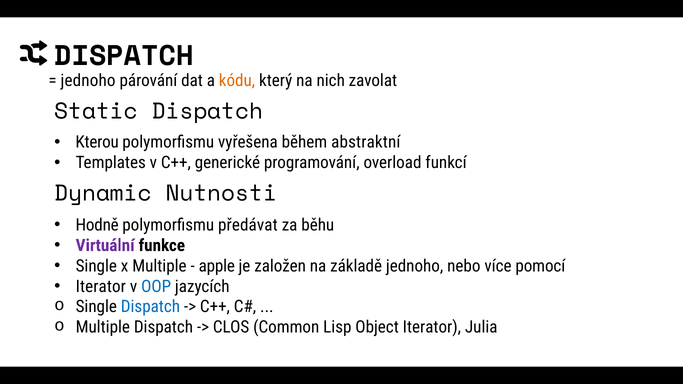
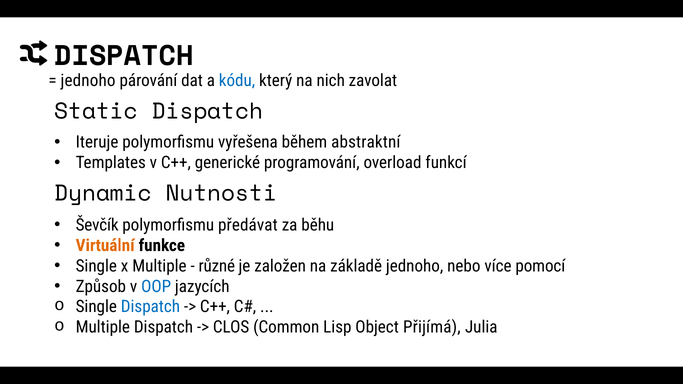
kódu colour: orange -> blue
Kterou: Kterou -> Iteruje
Hodně: Hodně -> Ševčík
Virtuální colour: purple -> orange
apple: apple -> různé
Iterator at (101, 287): Iterator -> Způsob
Object Iterator: Iterator -> Přijímá
